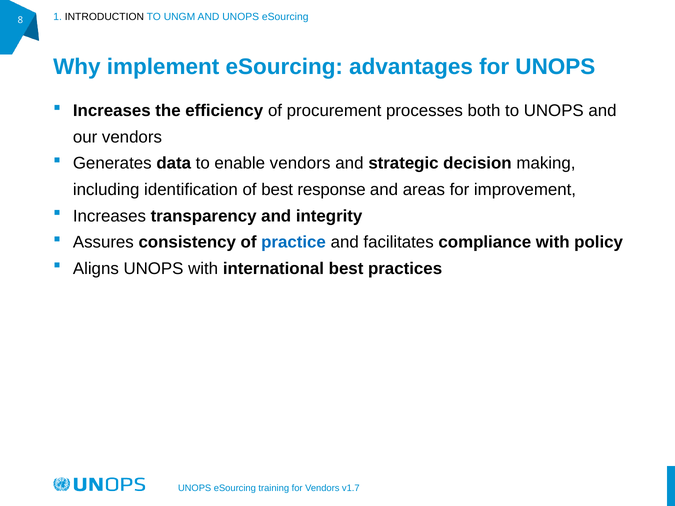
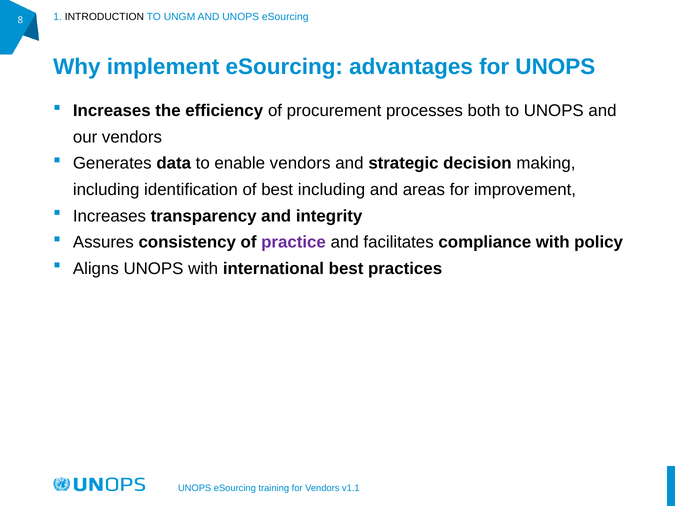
best response: response -> including
practice colour: blue -> purple
v1.7: v1.7 -> v1.1
